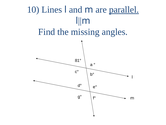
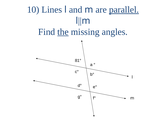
the underline: none -> present
